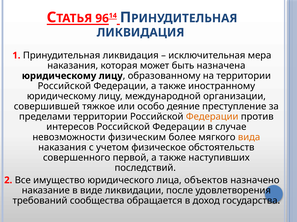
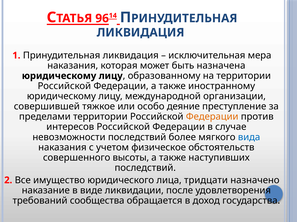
невозможности физическим: физическим -> последствий
вида colour: orange -> blue
первой: первой -> высоты
объектов: объектов -> тридцати
